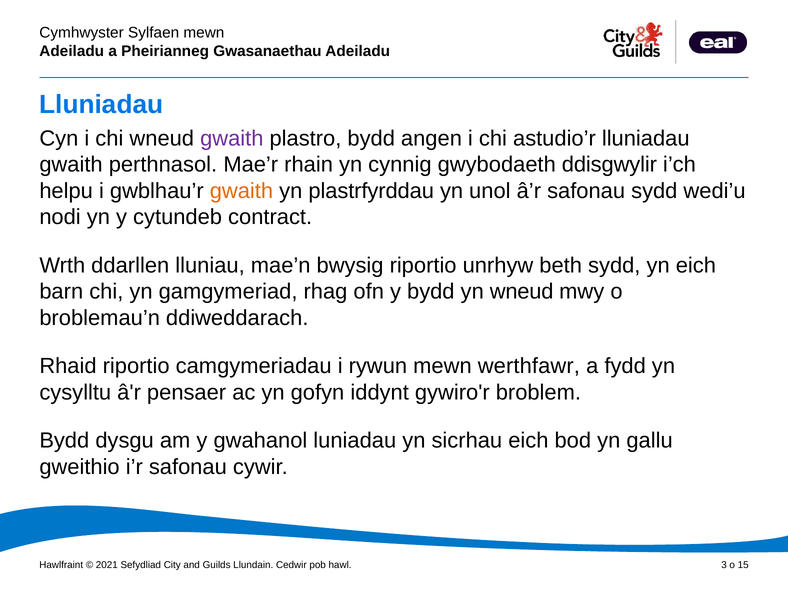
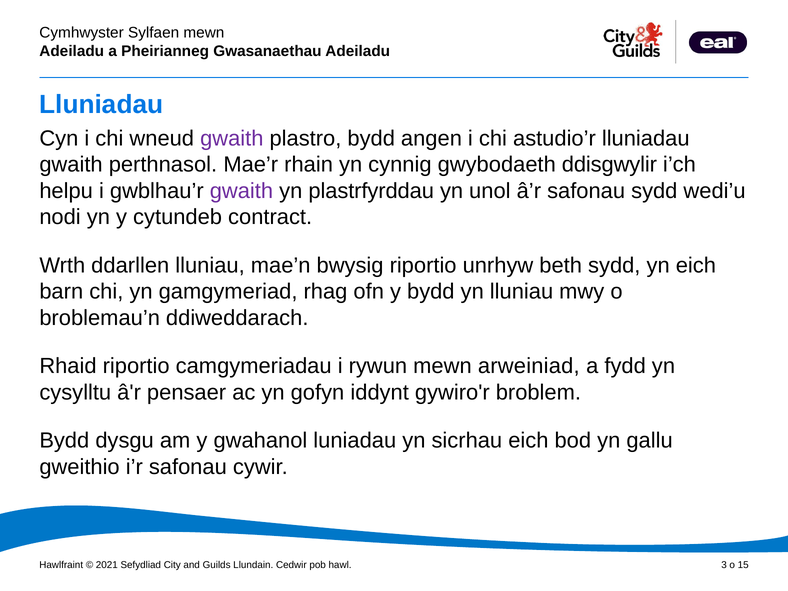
gwaith at (241, 191) colour: orange -> purple
yn wneud: wneud -> lluniau
werthfawr: werthfawr -> arweiniad
